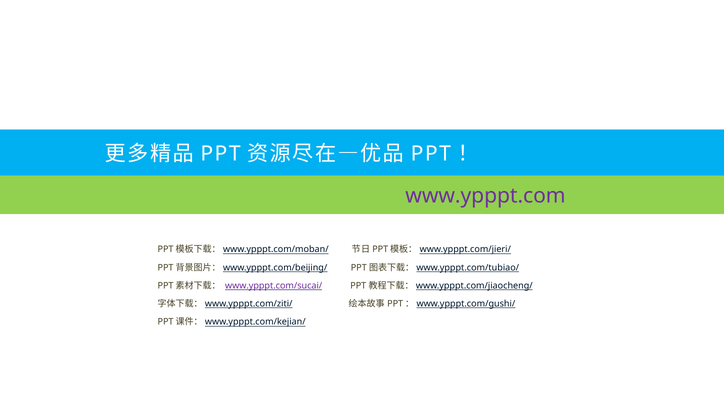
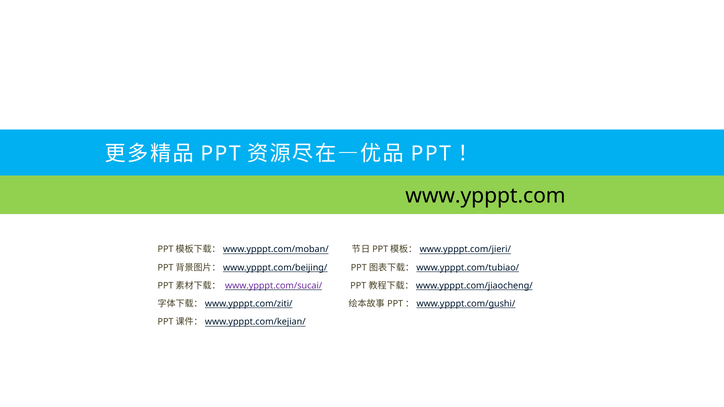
www.ypppt.com colour: purple -> black
